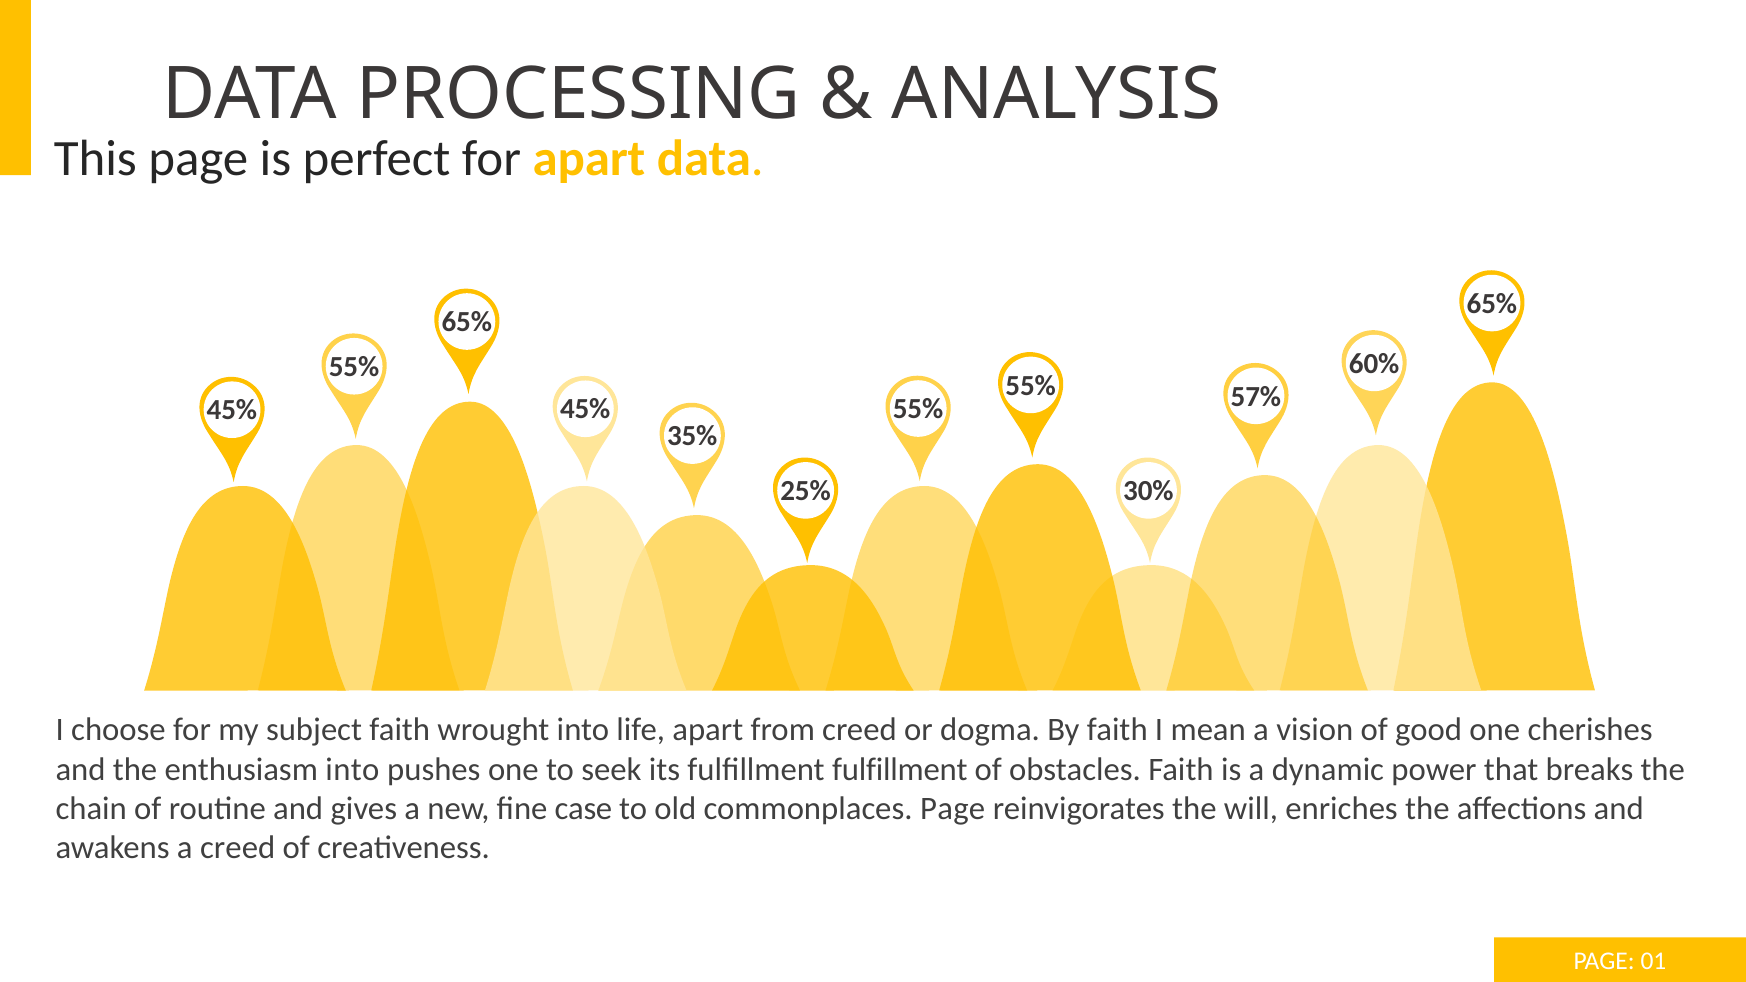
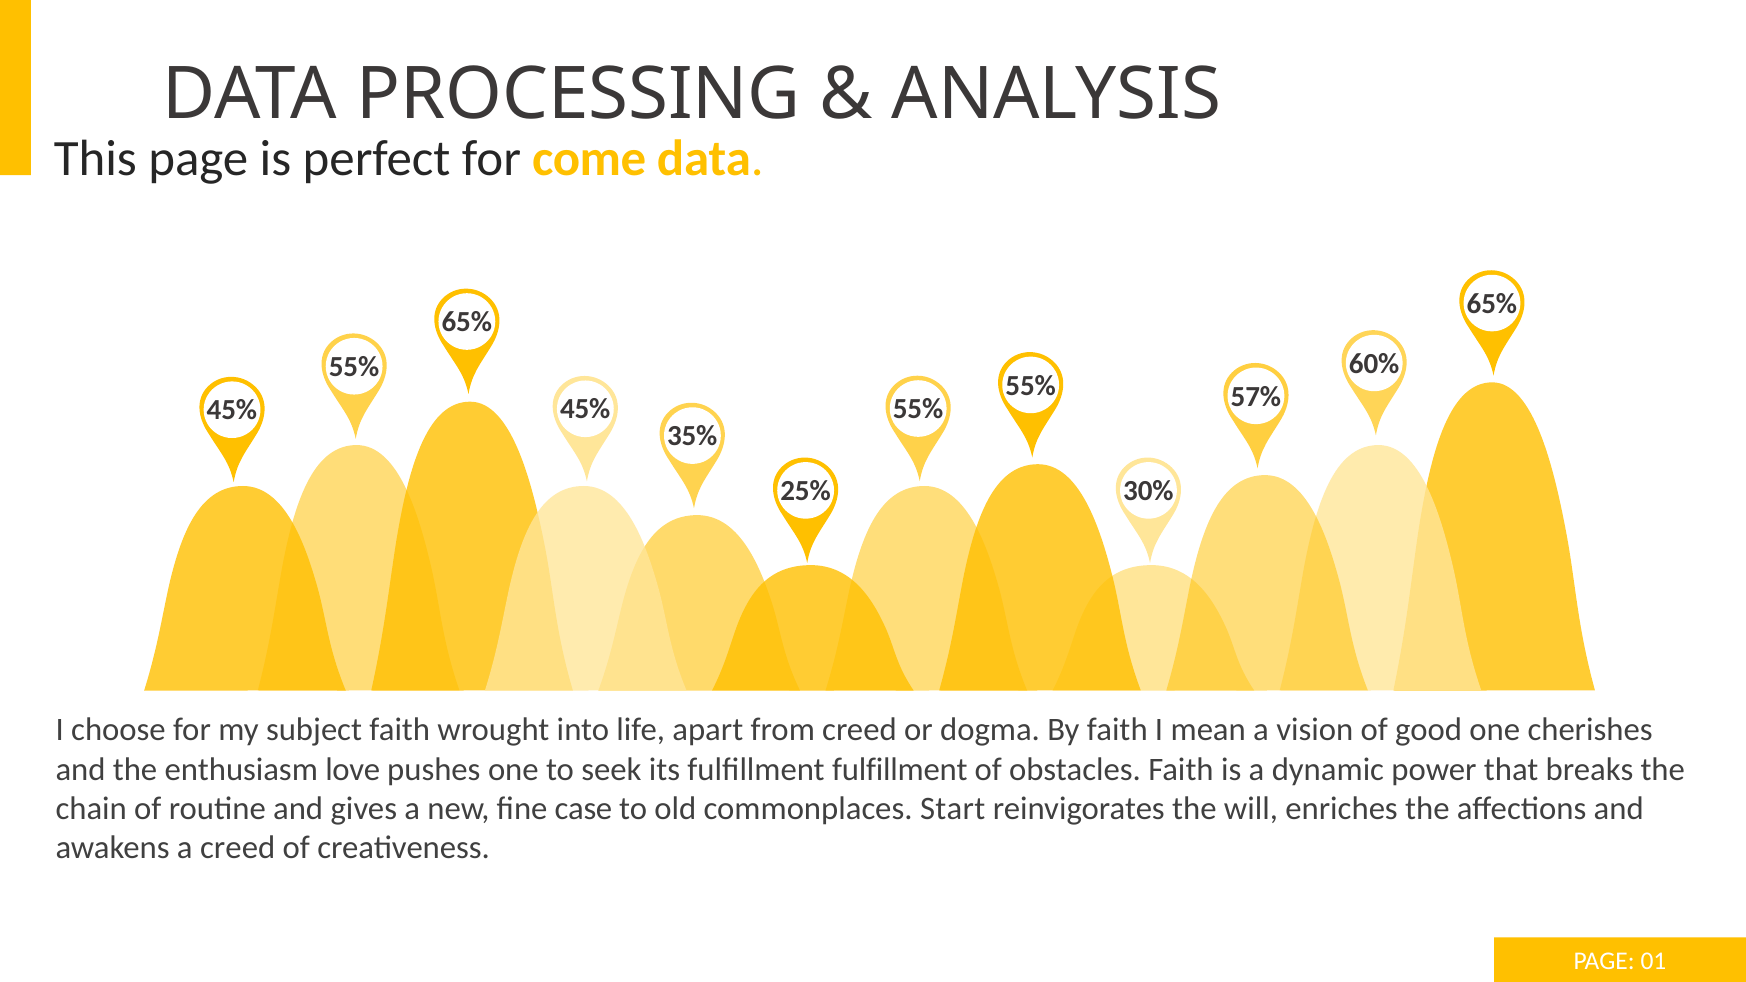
for apart: apart -> come
enthusiasm into: into -> love
commonplaces Page: Page -> Start
